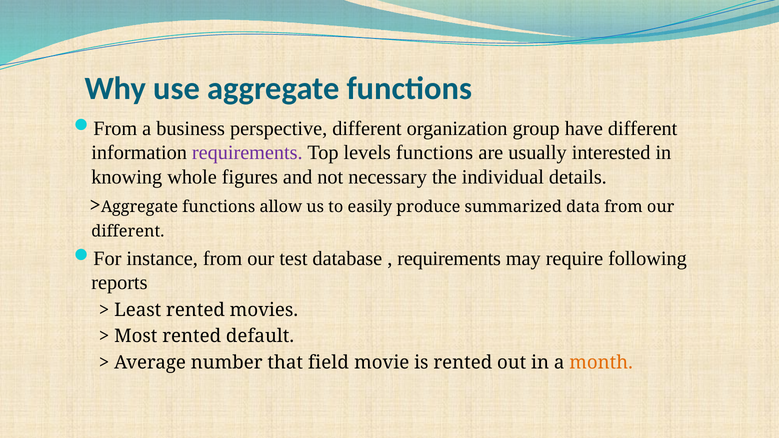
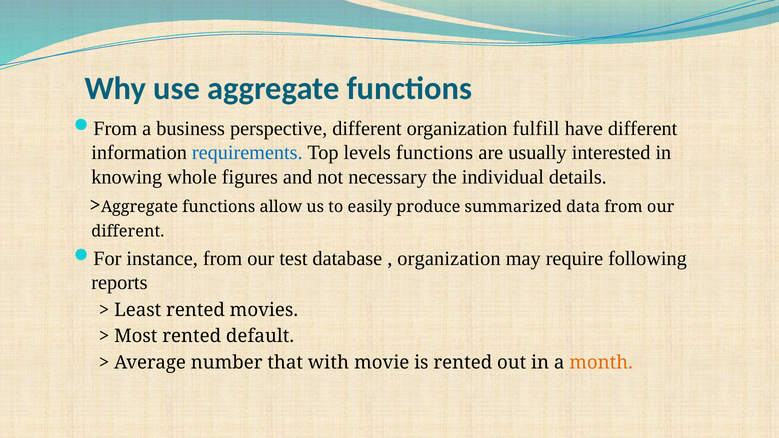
group: group -> fulfill
requirements at (247, 153) colour: purple -> blue
requirements at (449, 259): requirements -> organization
field: field -> with
